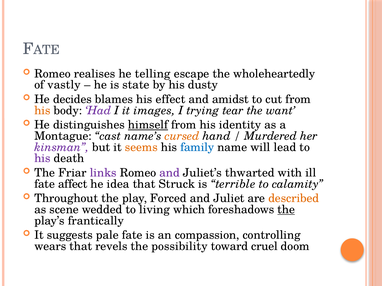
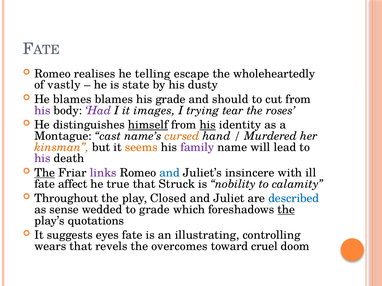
He decides: decides -> blames
his effect: effect -> grade
amidst: amidst -> should
his at (42, 111) colour: orange -> purple
want: want -> roses
his at (208, 125) underline: none -> present
kinsman colour: purple -> orange
family colour: blue -> purple
The at (45, 173) underline: none -> present
and at (170, 173) colour: purple -> blue
thwarted: thwarted -> insincere
idea: idea -> true
terrible: terrible -> nobility
Forced: Forced -> Closed
described colour: orange -> blue
scene: scene -> sense
to living: living -> grade
frantically: frantically -> quotations
pale: pale -> eyes
compassion: compassion -> illustrating
possibility: possibility -> overcomes
